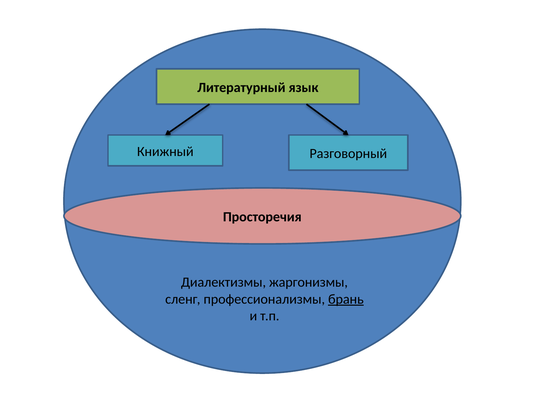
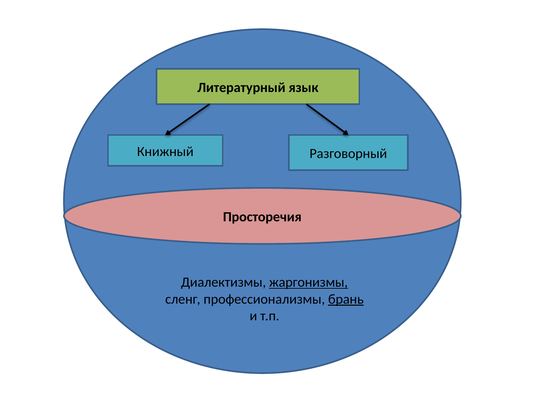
жаргонизмы underline: none -> present
